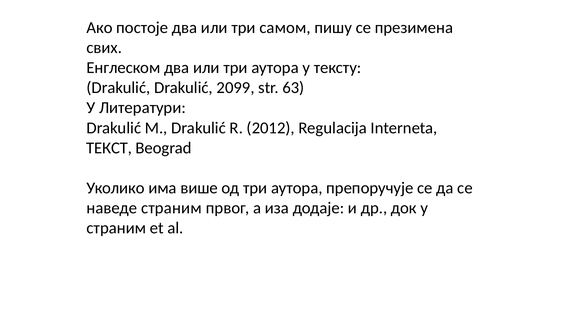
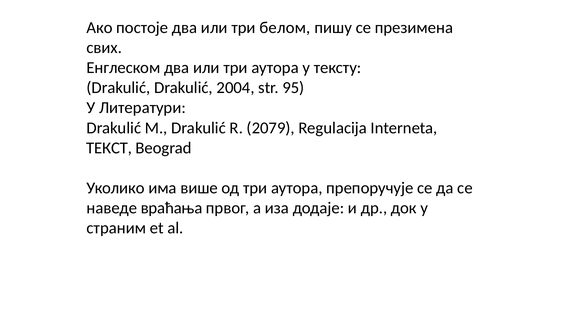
самом: самом -> белом
2099: 2099 -> 2004
63: 63 -> 95
2012: 2012 -> 2079
наведе страним: страним -> враћања
